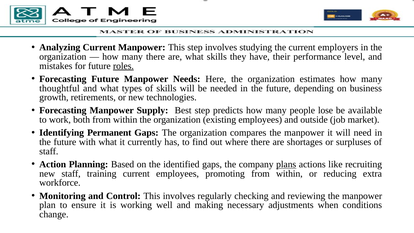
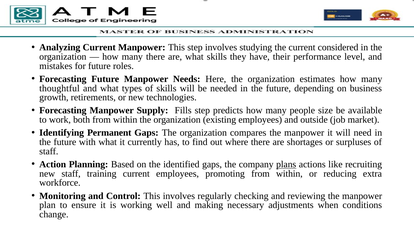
employers: employers -> considered
roles underline: present -> none
Best: Best -> Fills
lose: lose -> size
